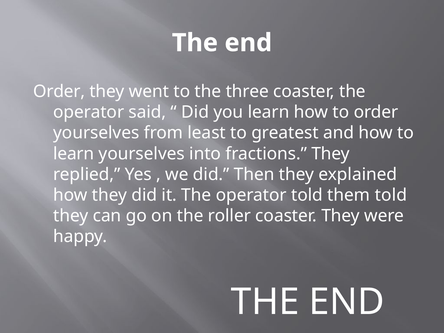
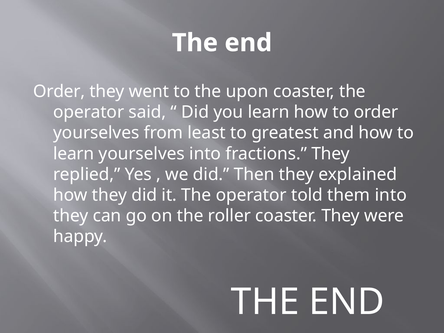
three: three -> upon
them told: told -> into
